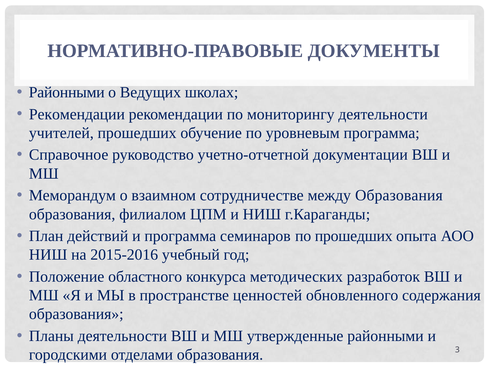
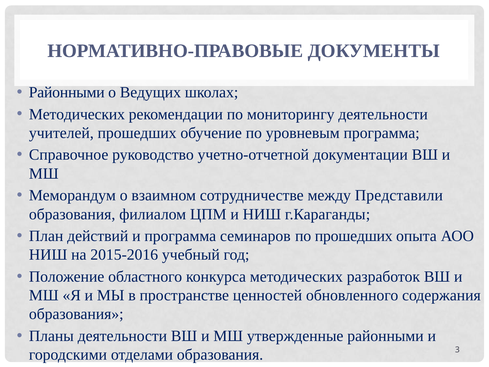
Рекомендации at (77, 114): Рекомендации -> Методических
между Образования: Образования -> Представили
